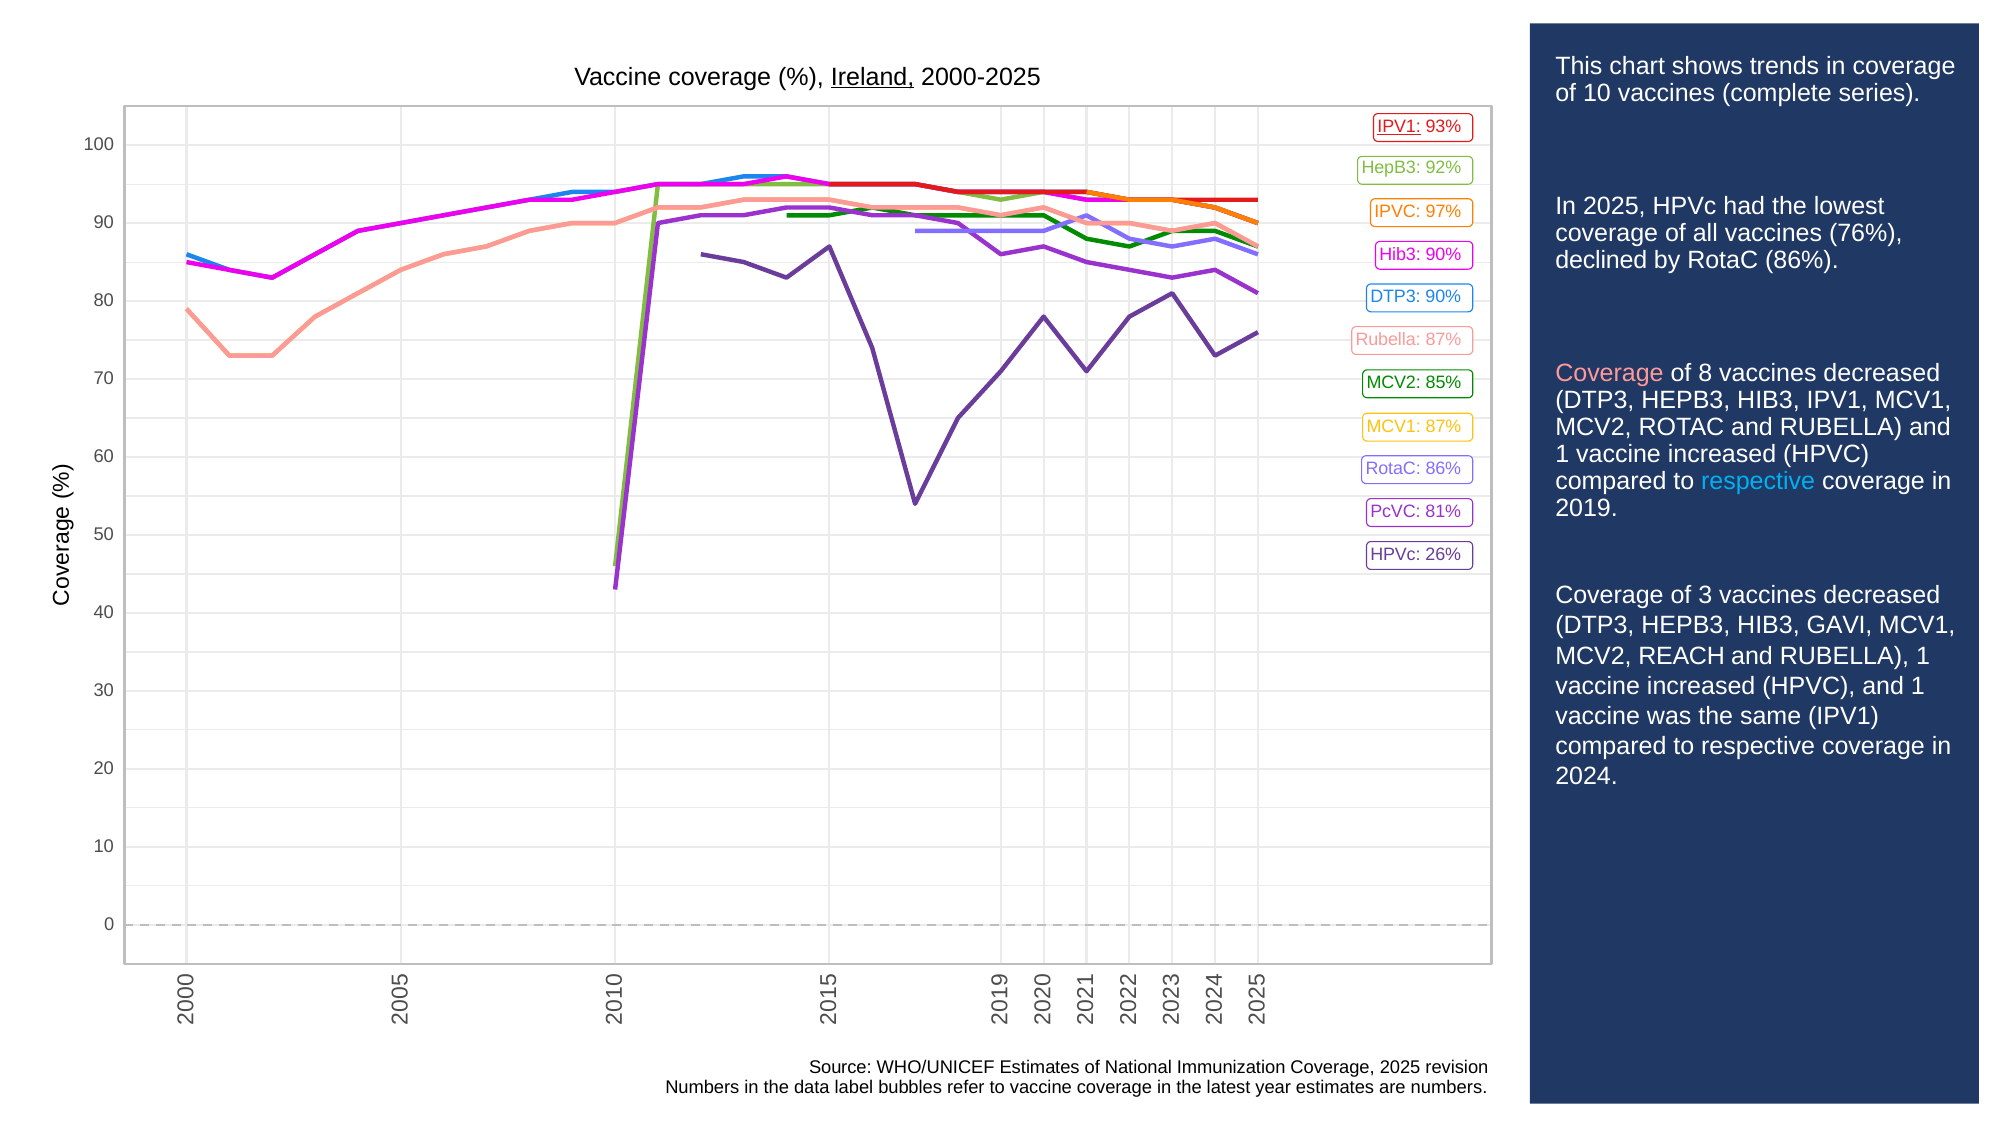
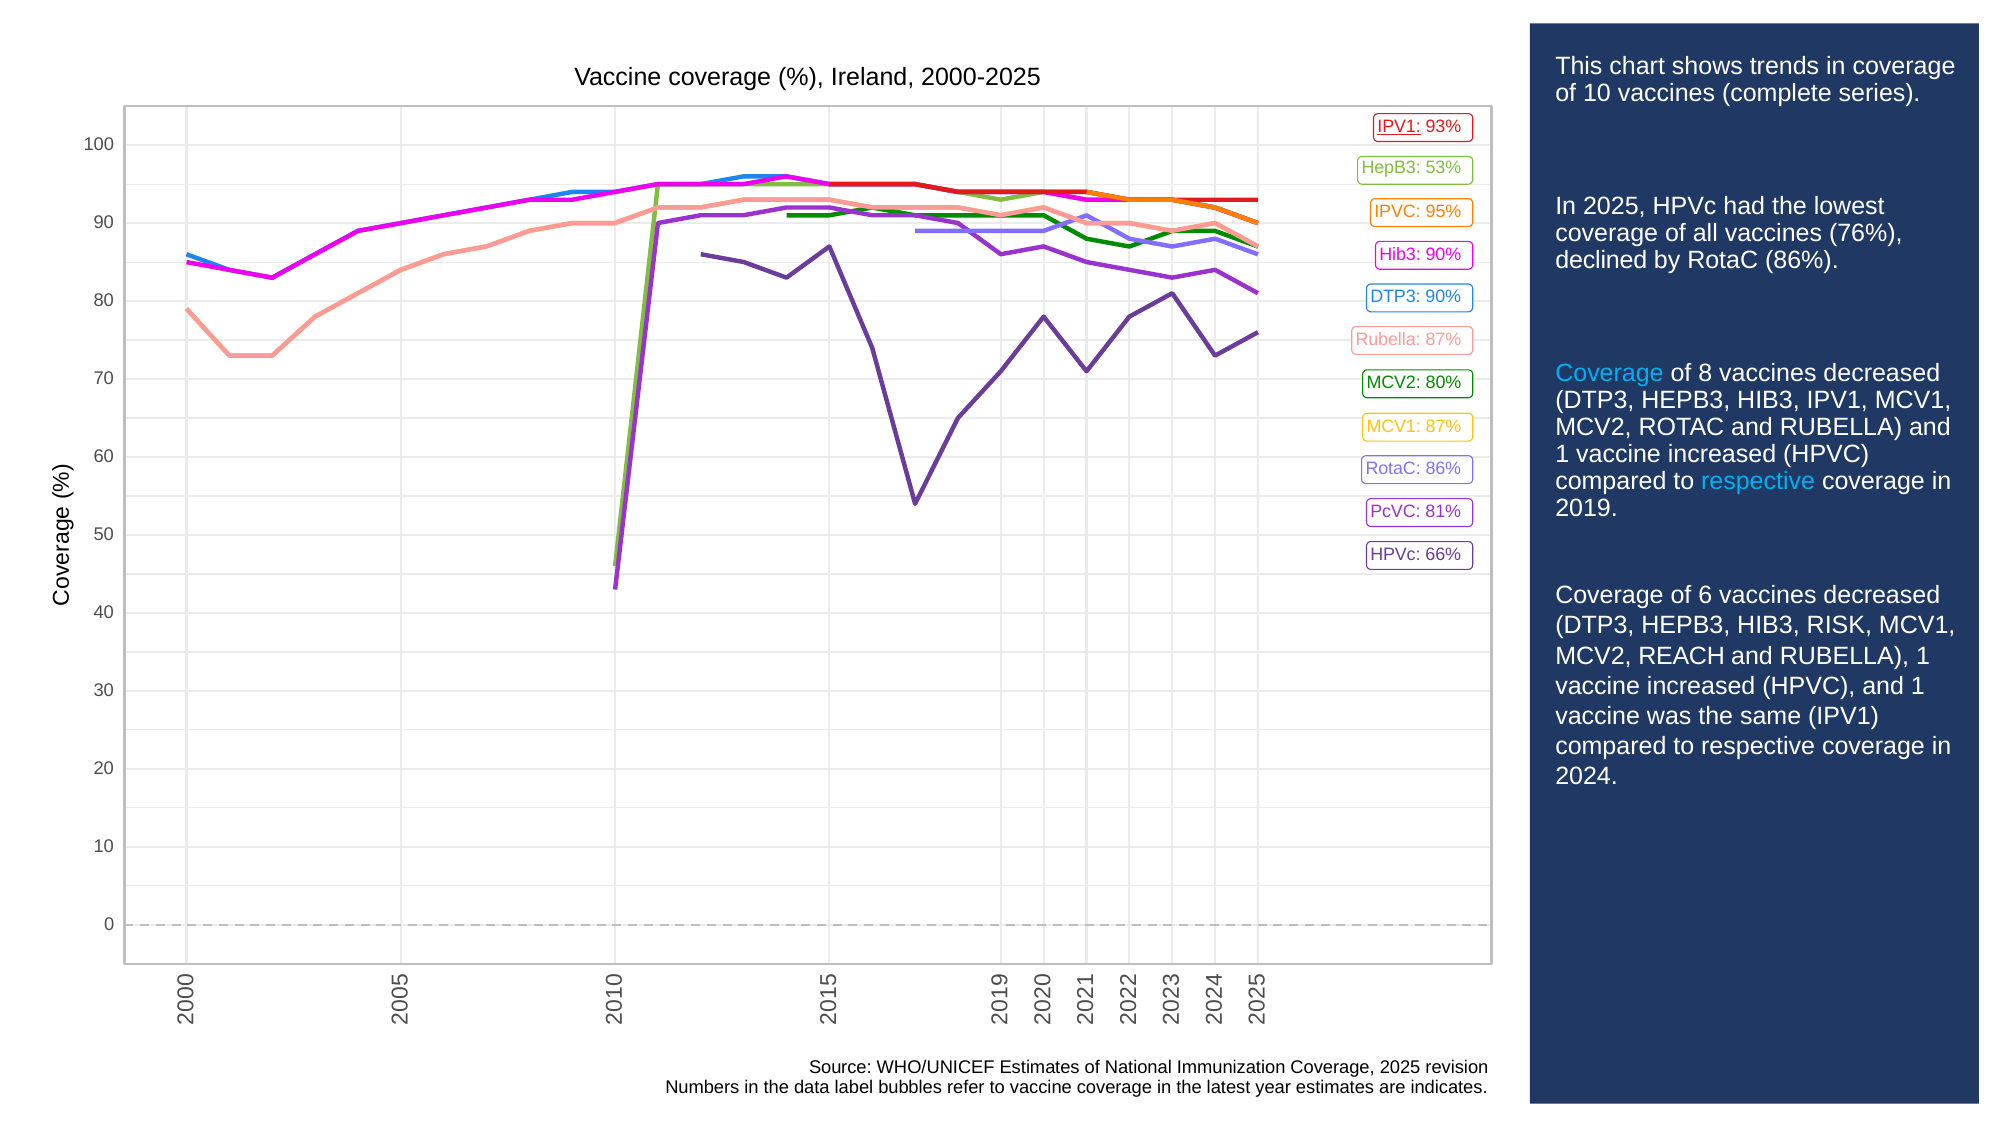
Ireland underline: present -> none
92%: 92% -> 53%
97%: 97% -> 95%
Coverage at (1609, 374) colour: pink -> light blue
85%: 85% -> 80%
26%: 26% -> 66%
of 3: 3 -> 6
GAVI: GAVI -> RISK
are numbers: numbers -> indicates
